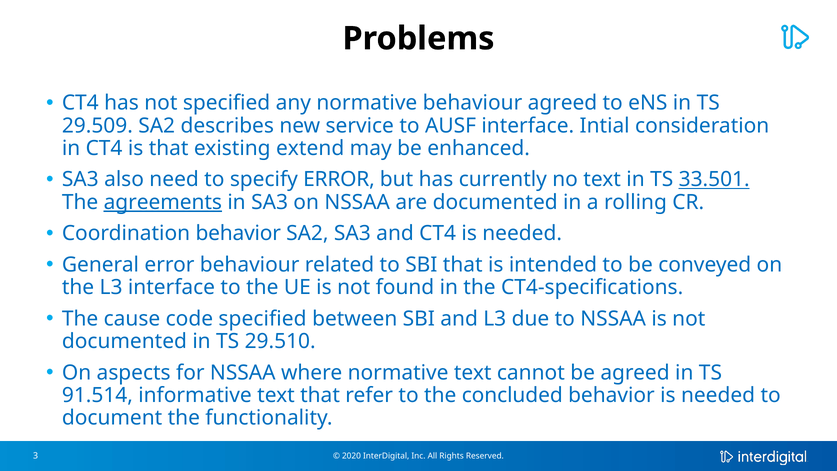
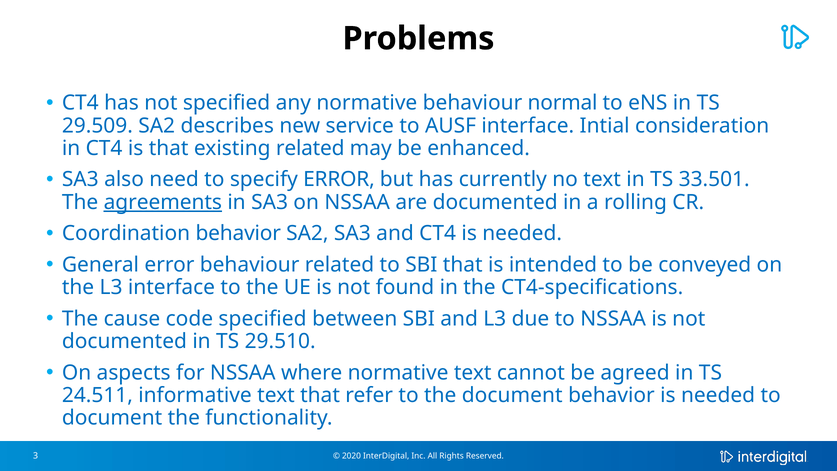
behaviour agreed: agreed -> normal
existing extend: extend -> related
33.501 underline: present -> none
91.514: 91.514 -> 24.511
the concluded: concluded -> document
